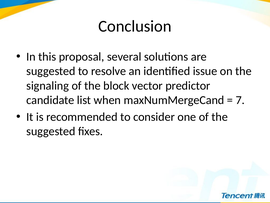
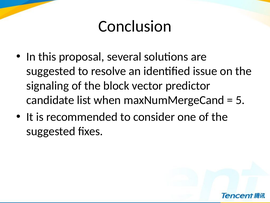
7: 7 -> 5
